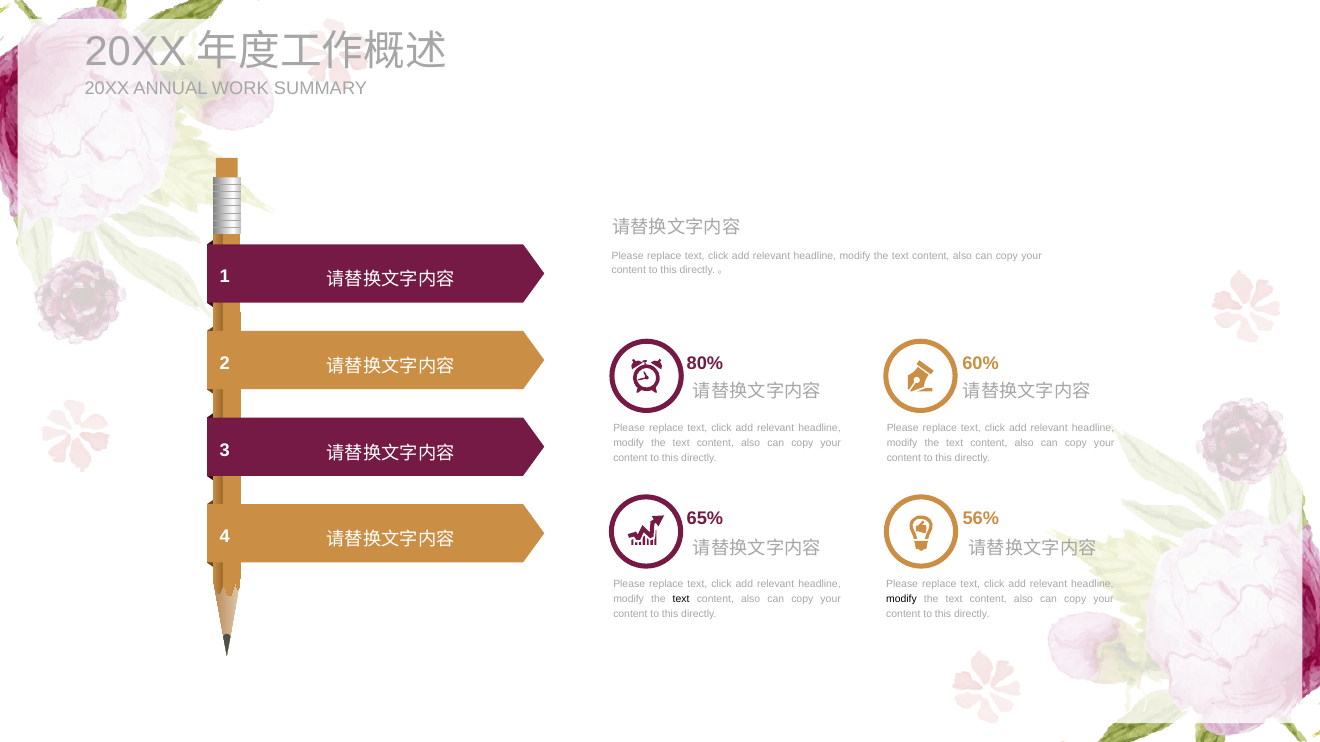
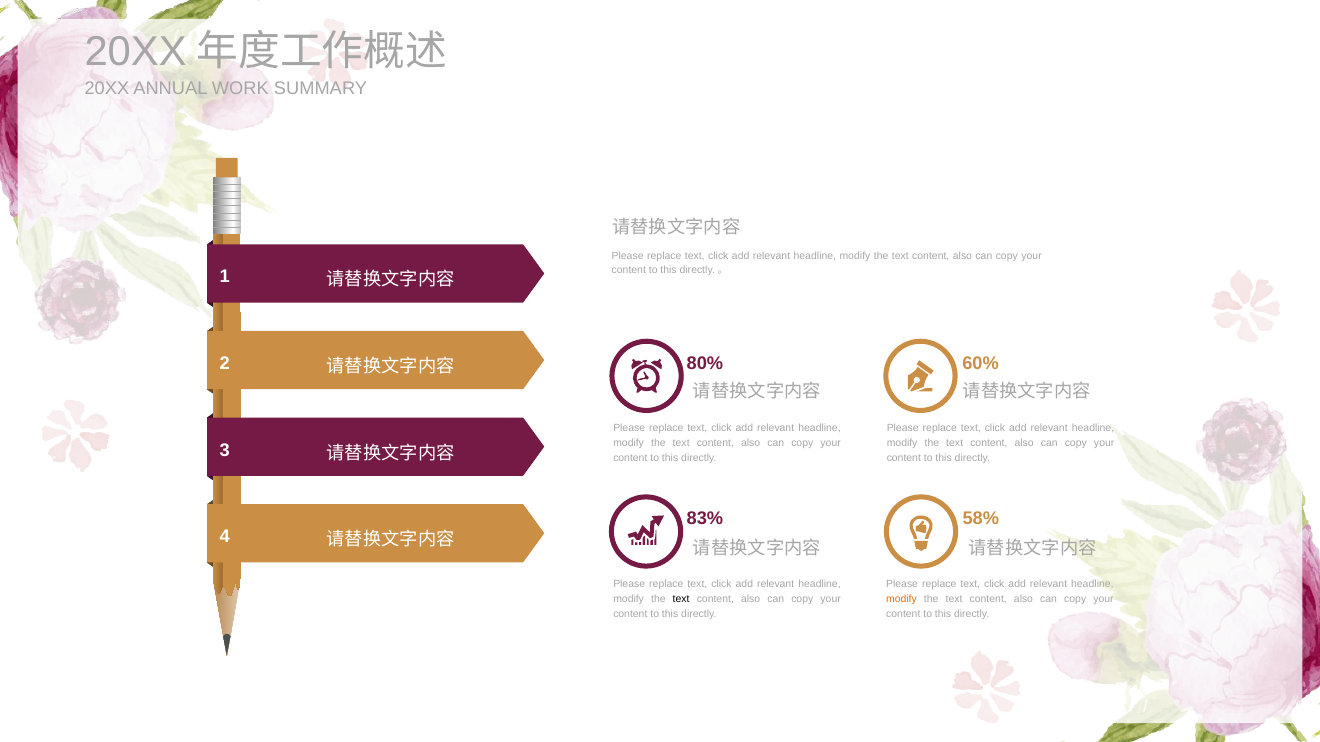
65%: 65% -> 83%
56%: 56% -> 58%
modify at (901, 600) colour: black -> orange
